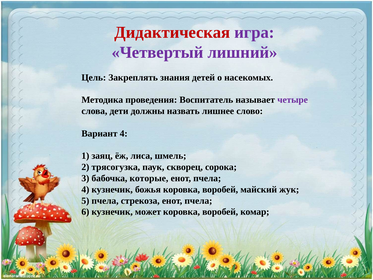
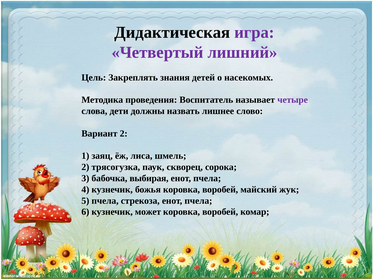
Дидактическая colour: red -> black
Вариант 4: 4 -> 2
которые: которые -> выбирая
